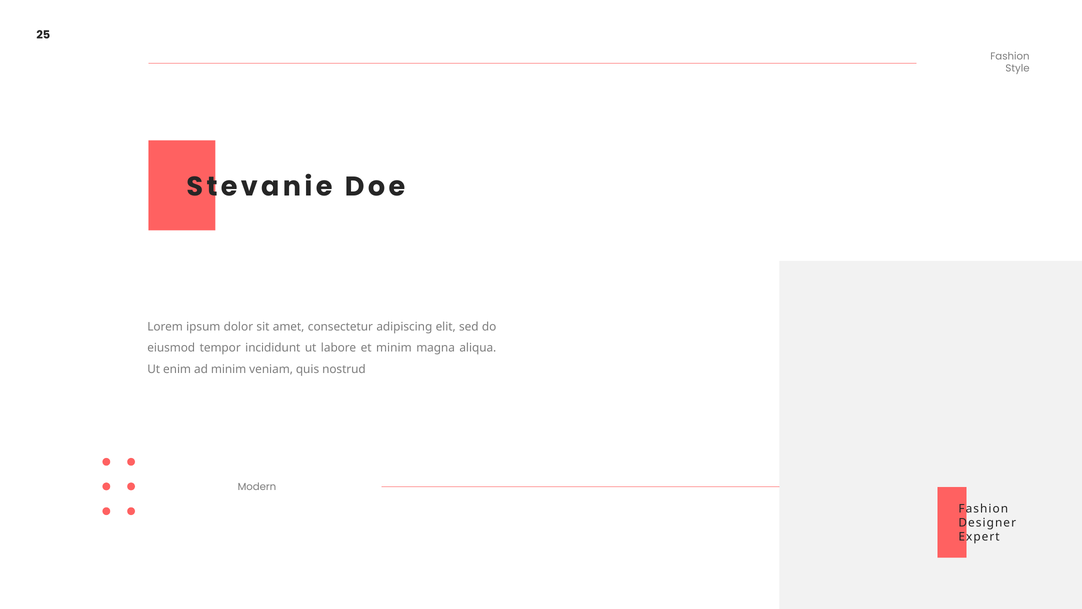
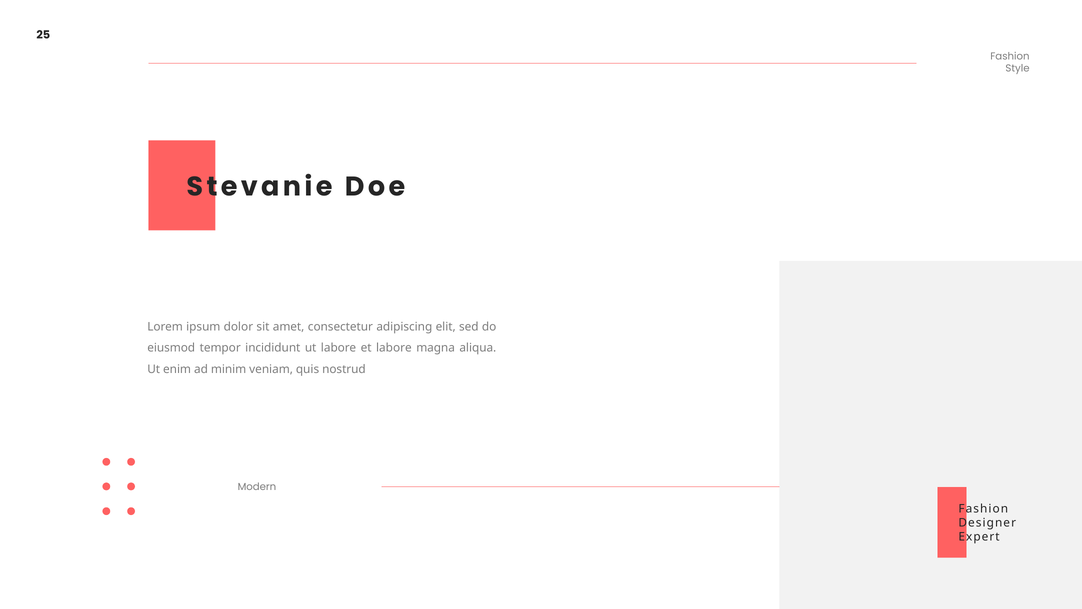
et minim: minim -> labore
